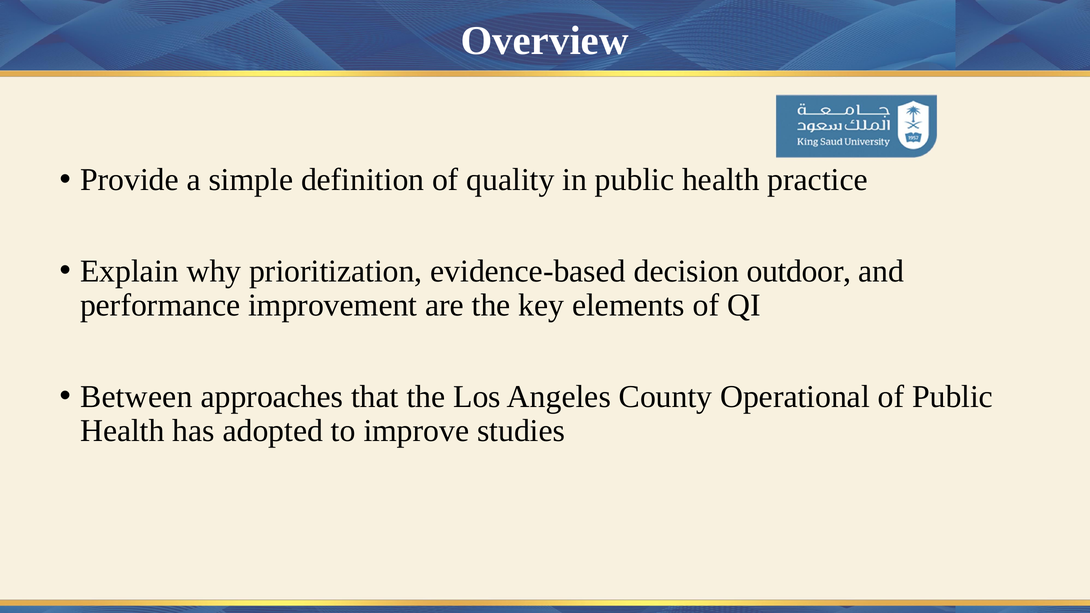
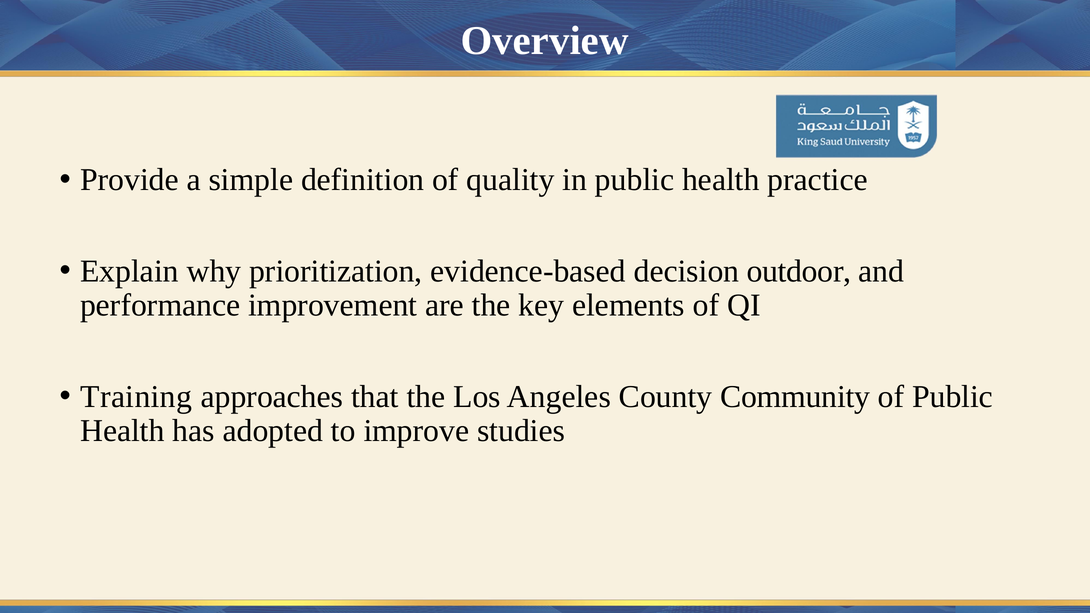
Between: Between -> Training
Operational: Operational -> Community
